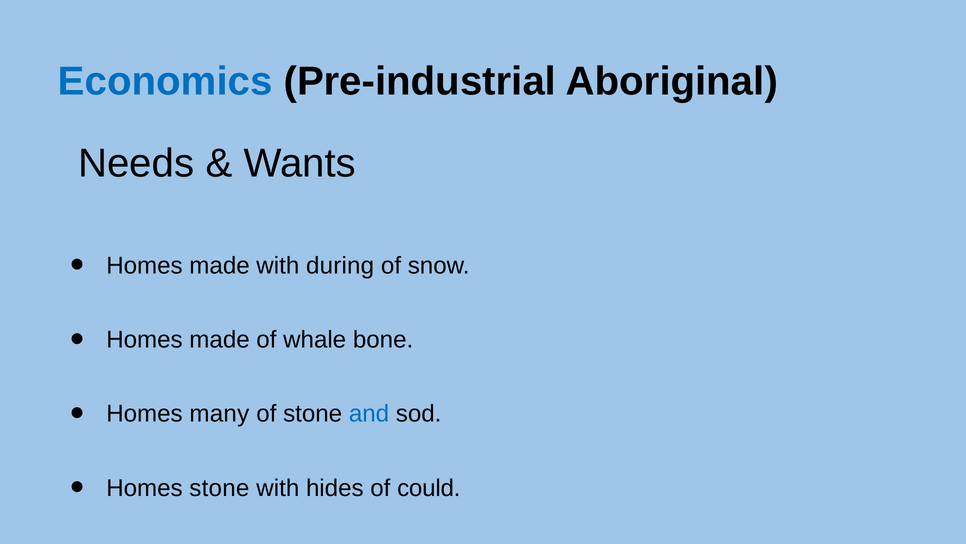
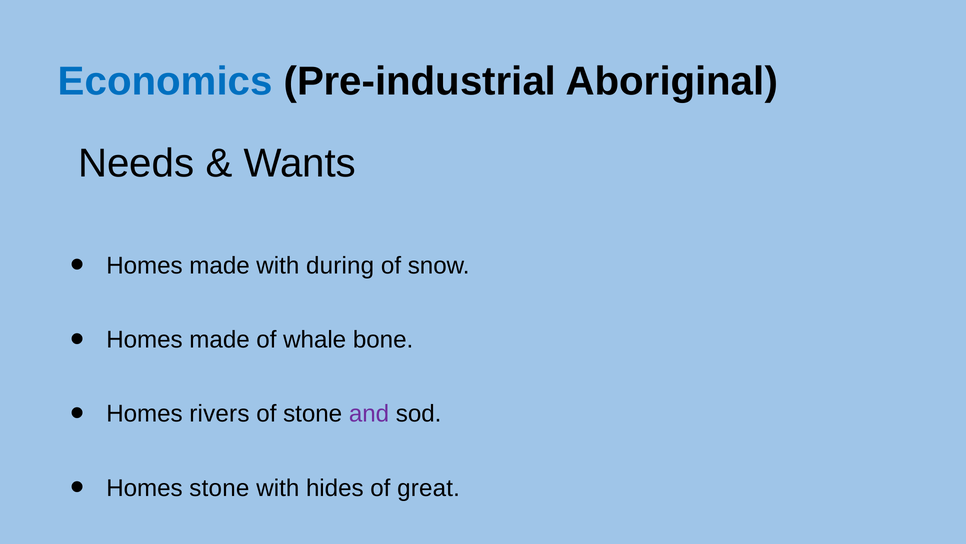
many: many -> rivers
and colour: blue -> purple
could: could -> great
